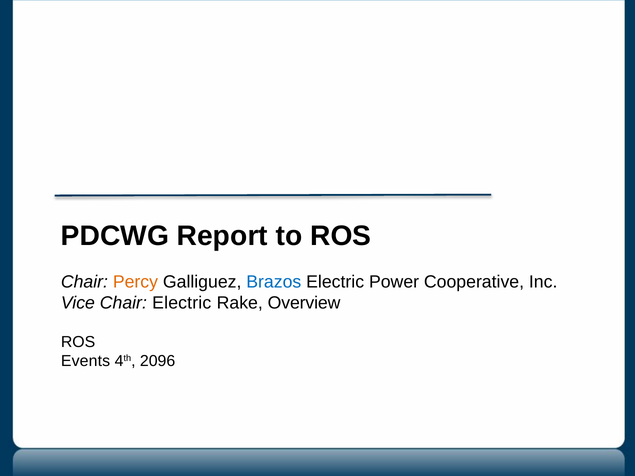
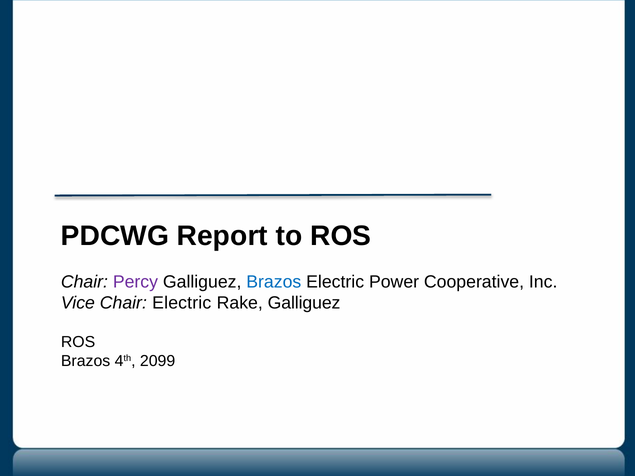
Percy colour: orange -> purple
Rake Overview: Overview -> Galliguez
Events at (86, 361): Events -> Brazos
2096: 2096 -> 2099
